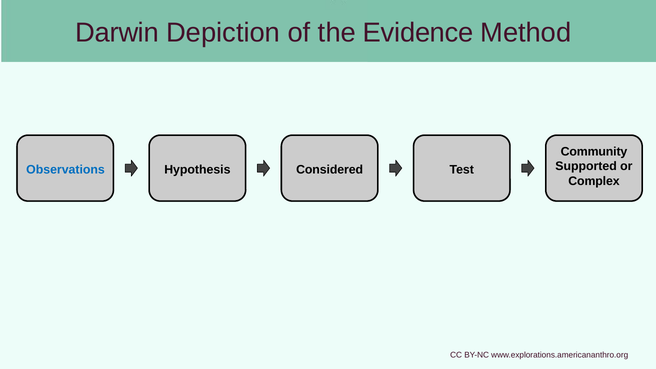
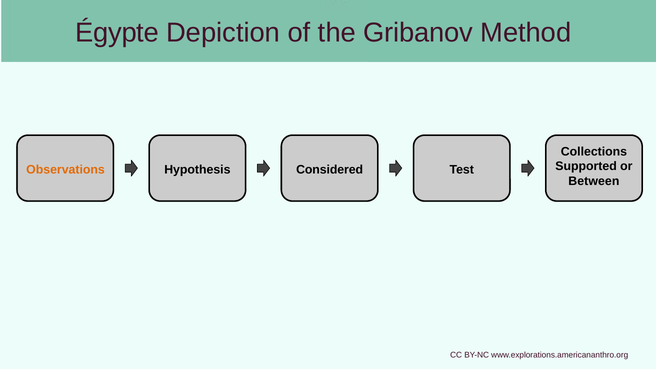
Darwin: Darwin -> Égypte
Evidence: Evidence -> Gribanov
Community: Community -> Collections
Observations colour: blue -> orange
Complex: Complex -> Between
